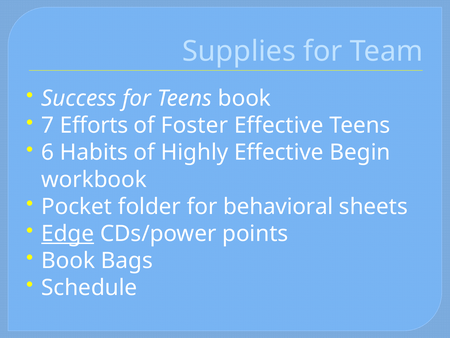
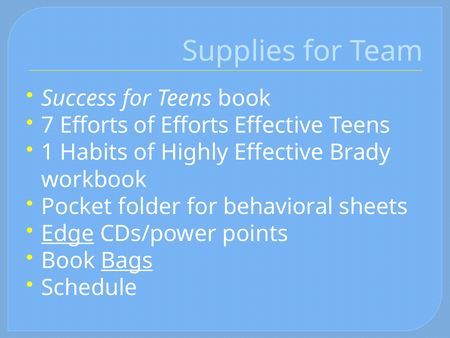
of Foster: Foster -> Efforts
6: 6 -> 1
Begin: Begin -> Brady
Bags underline: none -> present
